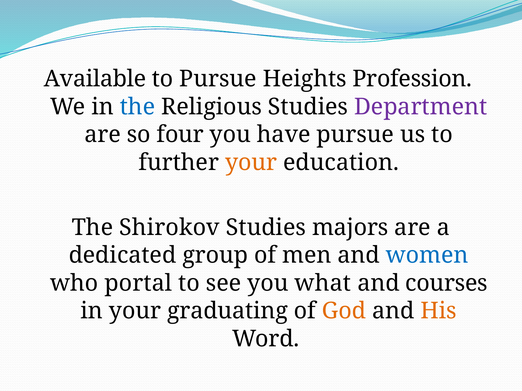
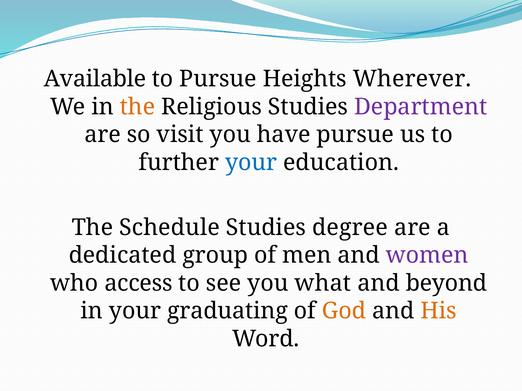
Profession: Profession -> Wherever
the at (137, 107) colour: blue -> orange
four: four -> visit
your at (251, 163) colour: orange -> blue
Shirokov: Shirokov -> Schedule
majors: majors -> degree
women colour: blue -> purple
portal: portal -> access
courses: courses -> beyond
